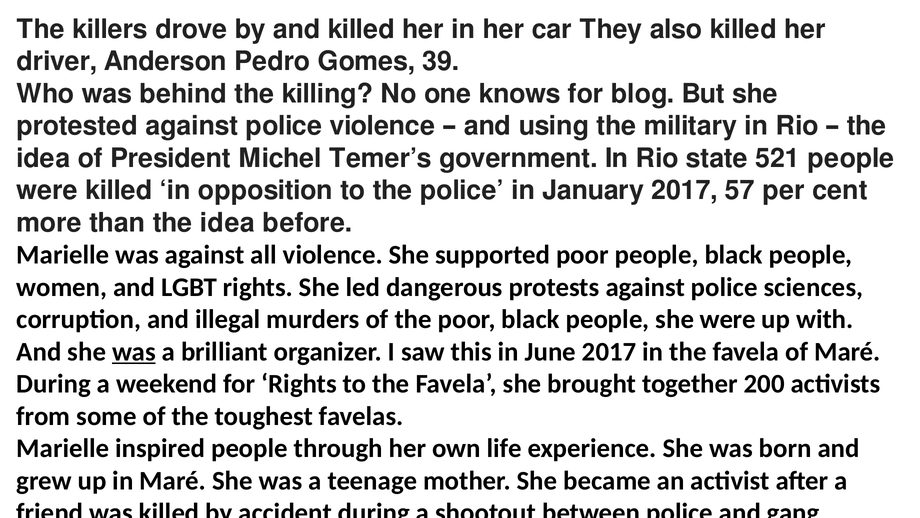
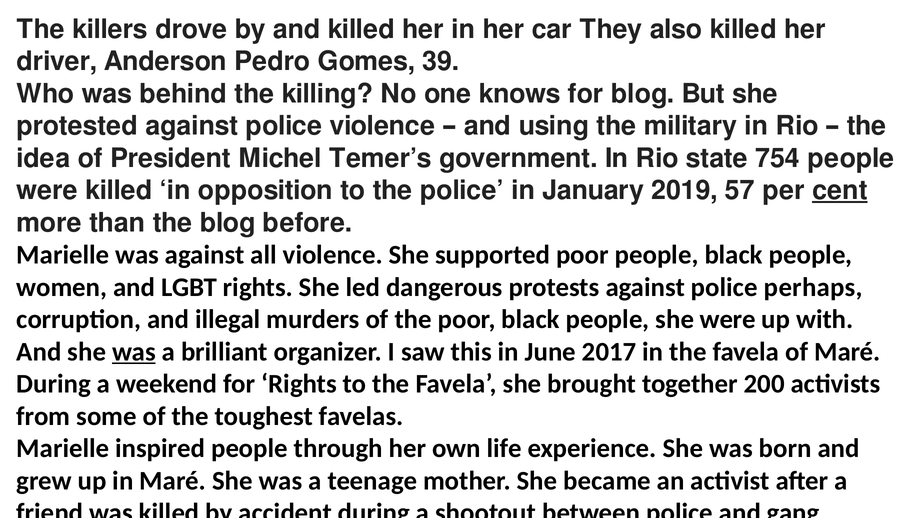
521: 521 -> 754
January 2017: 2017 -> 2019
cent underline: none -> present
than the idea: idea -> blog
police sciences: sciences -> perhaps
